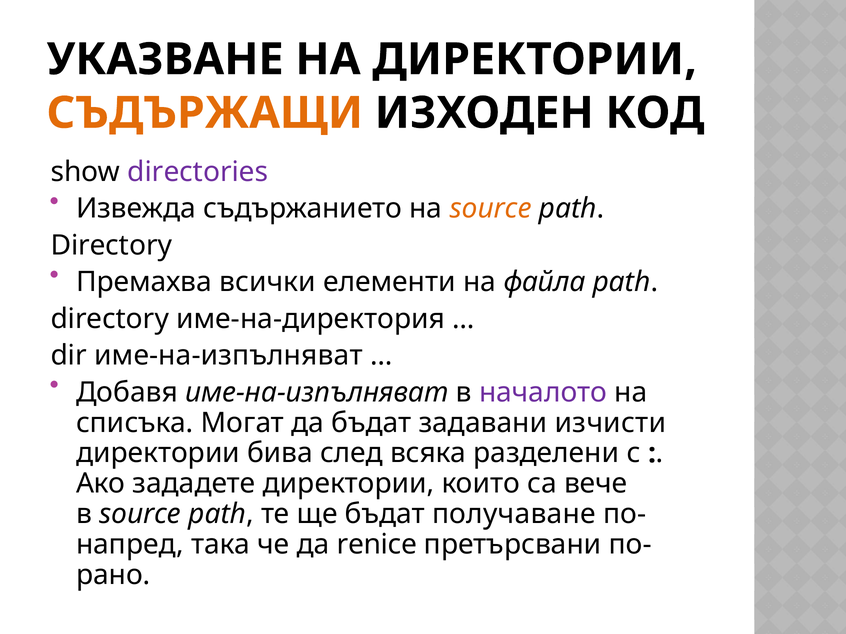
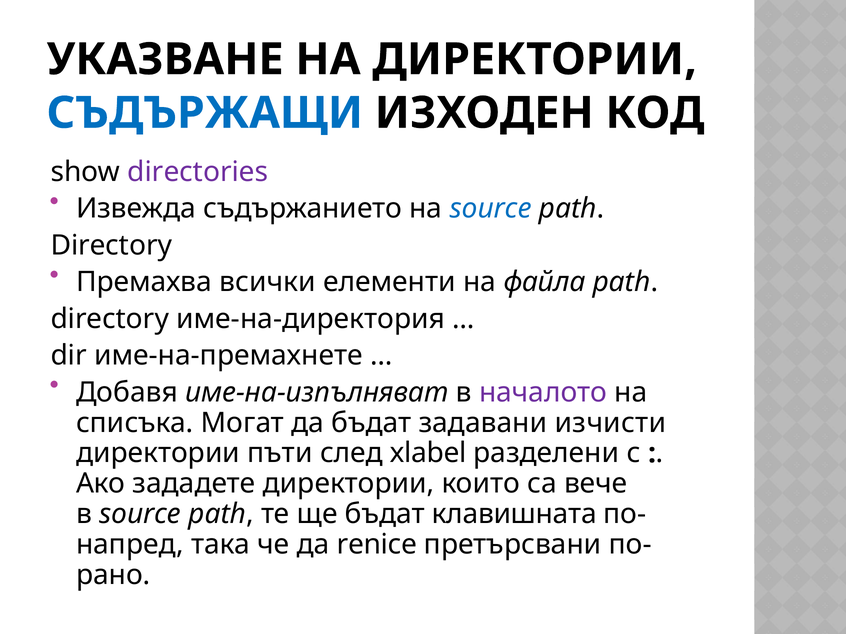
СЪДЪРЖАЩИ colour: orange -> blue
source at (491, 209) colour: orange -> blue
dir име-на-изпълняват: име-на-изпълняват -> име-на-премахнете
бива: бива -> пъти
всяка: всяка -> xlabel
получаване: получаване -> клавишната
